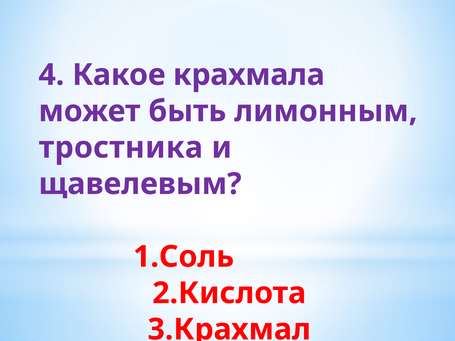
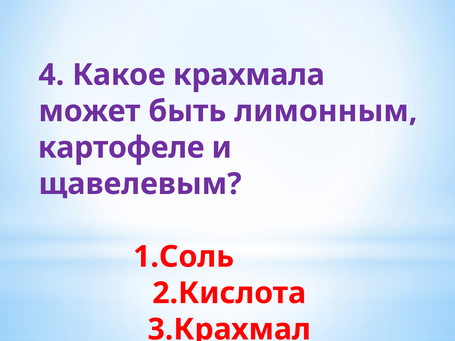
тростника: тростника -> картофеле
